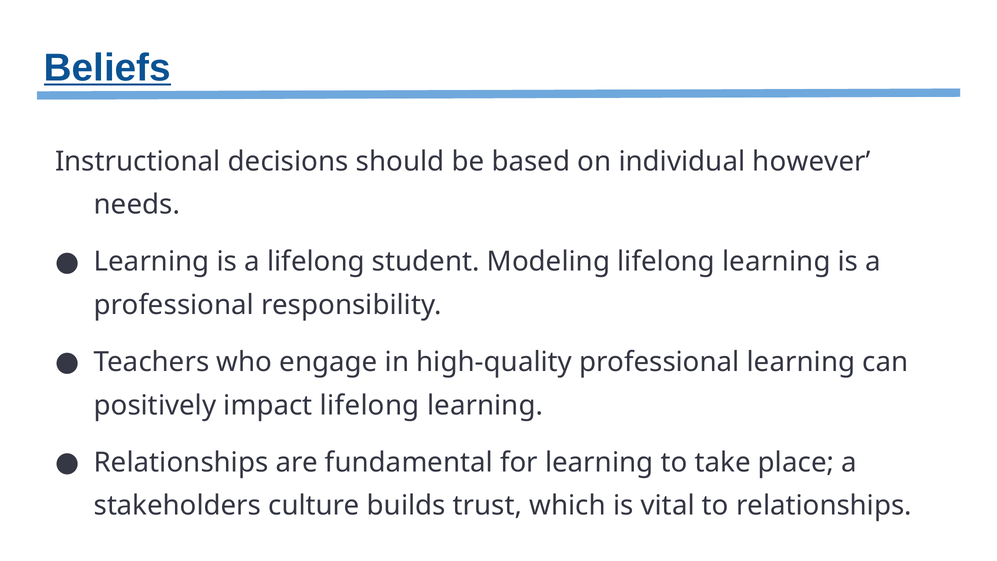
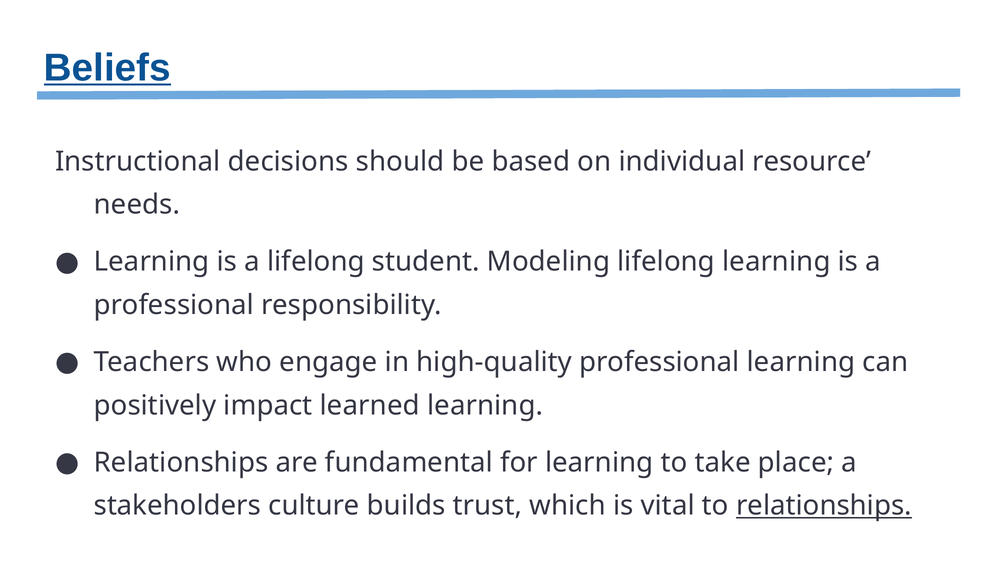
however: however -> resource
impact lifelong: lifelong -> learned
relationships at (824, 506) underline: none -> present
